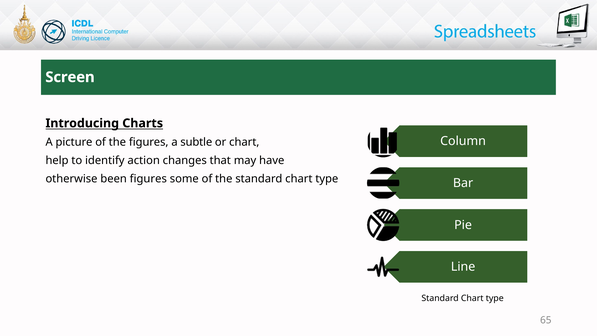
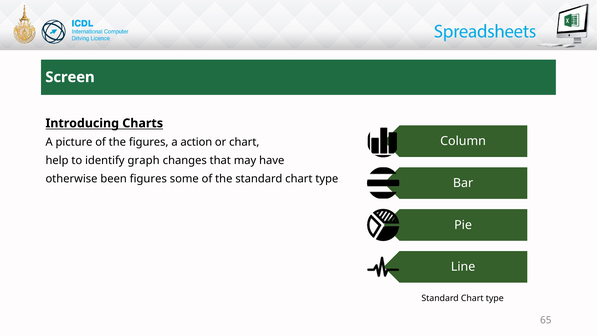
subtle: subtle -> action
action: action -> graph
